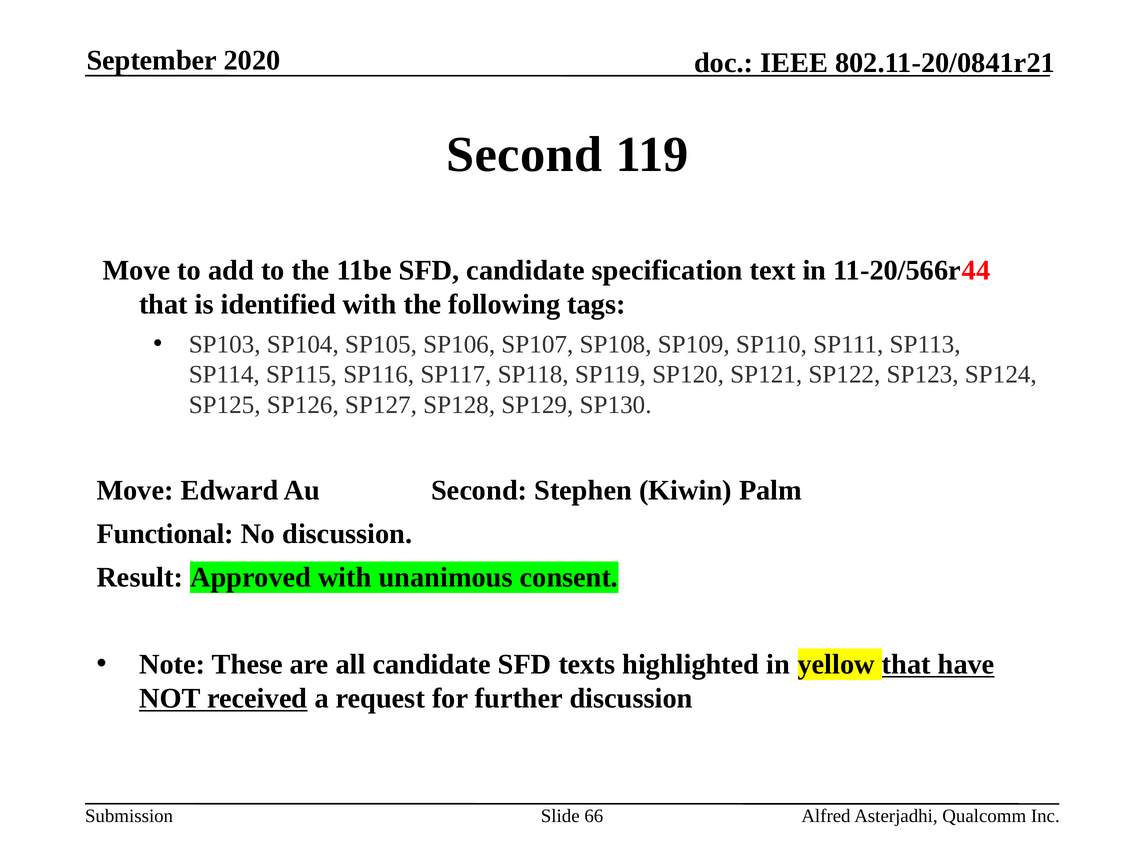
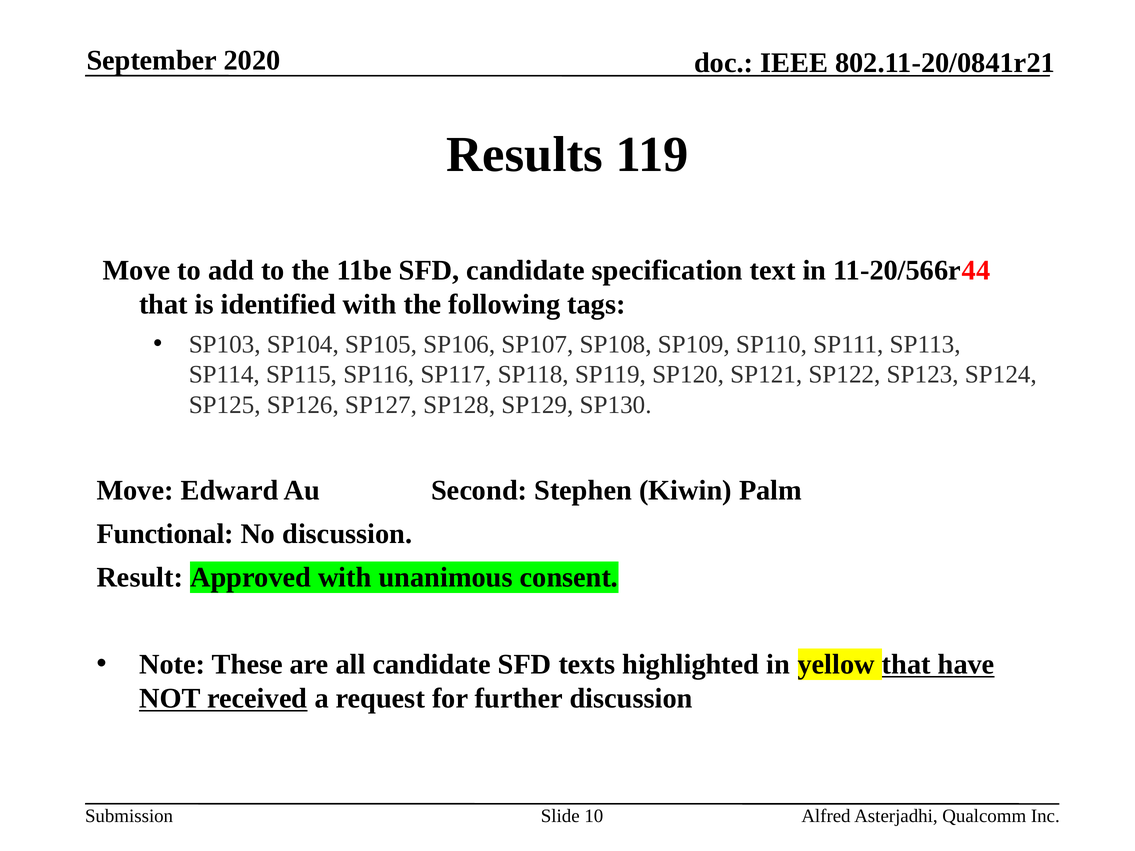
Second at (524, 155): Second -> Results
66: 66 -> 10
